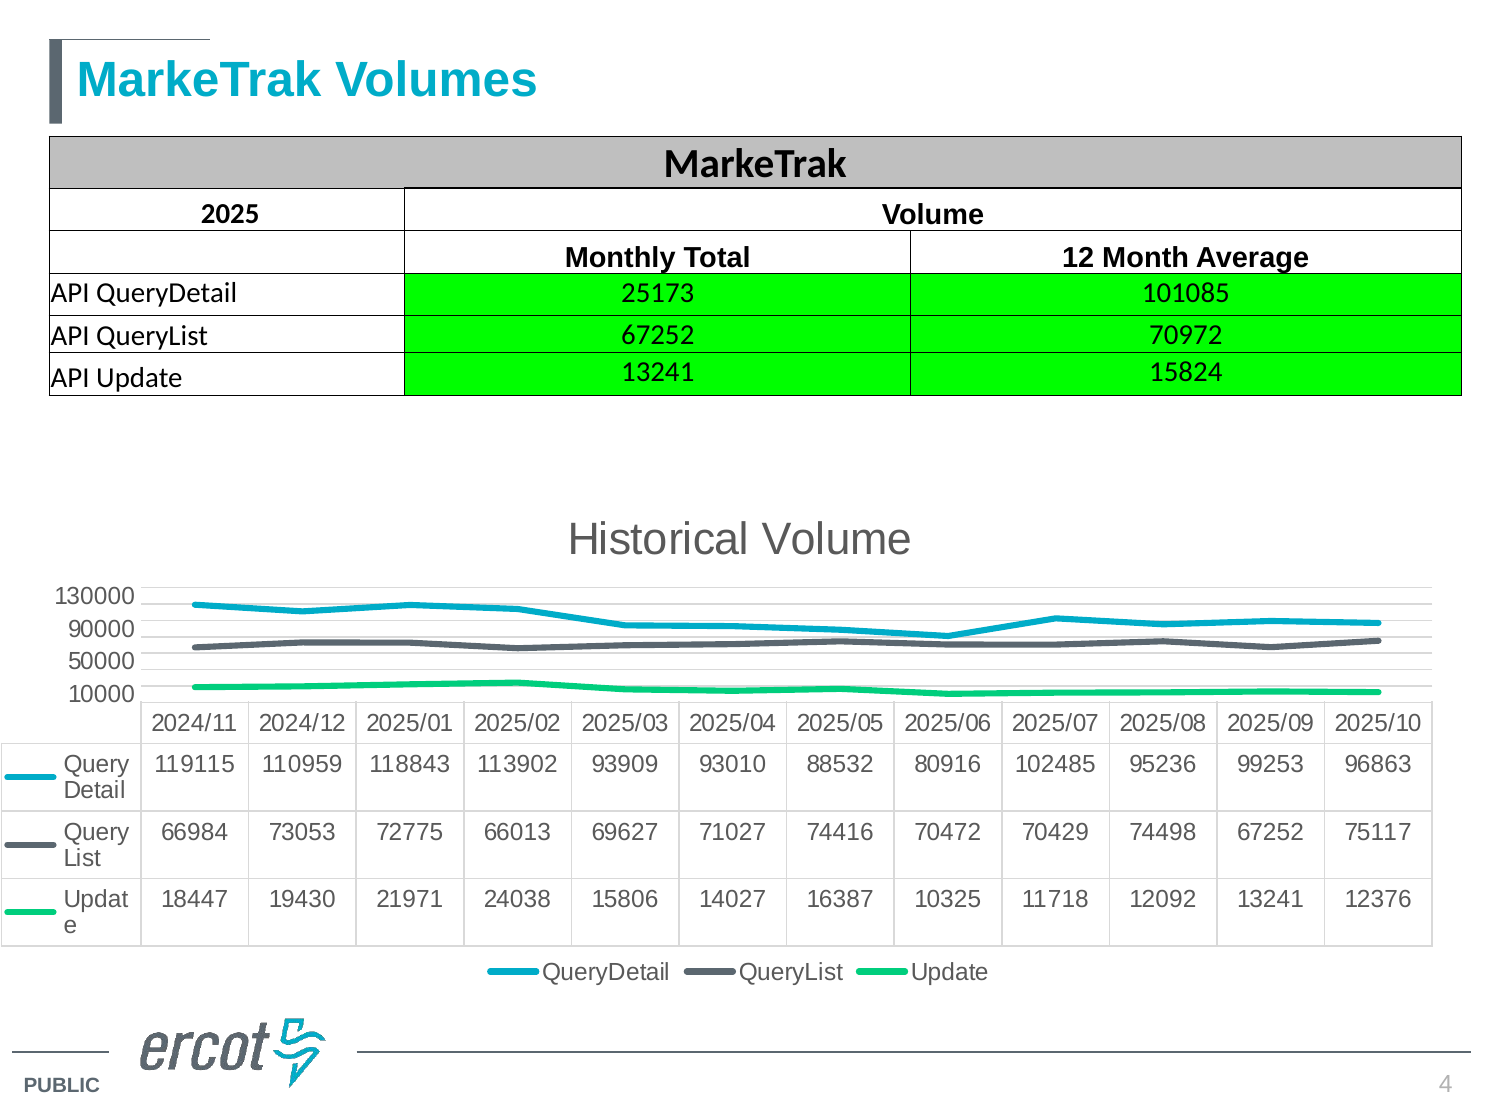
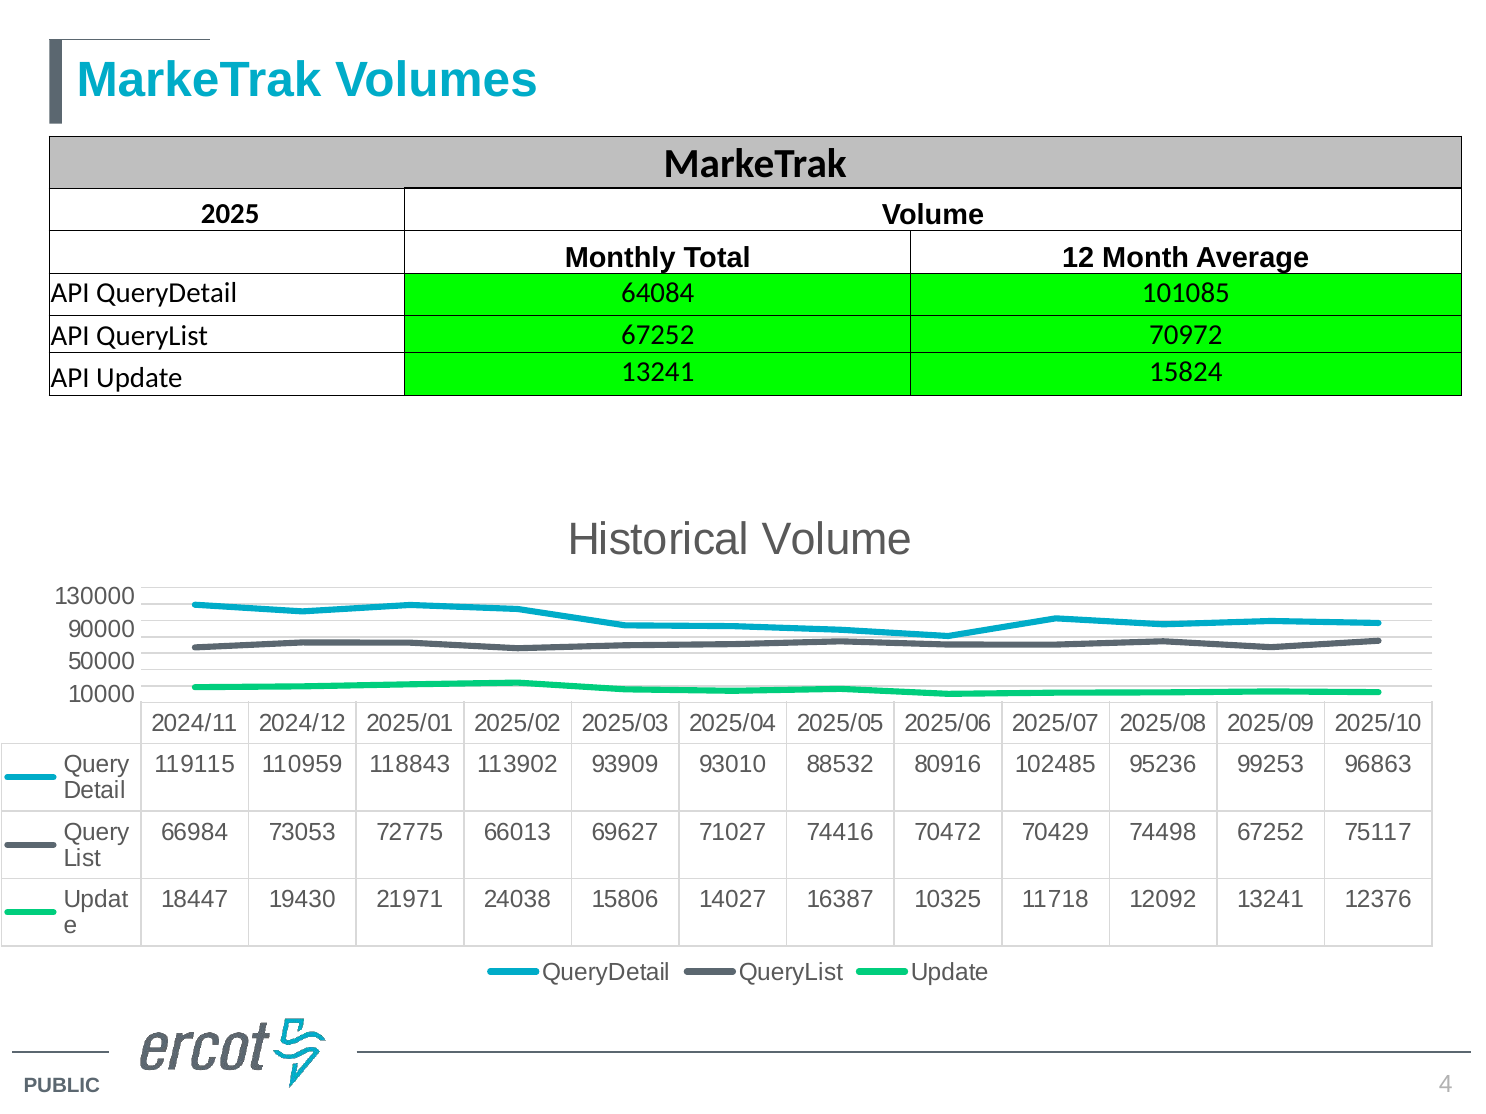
25173: 25173 -> 64084
